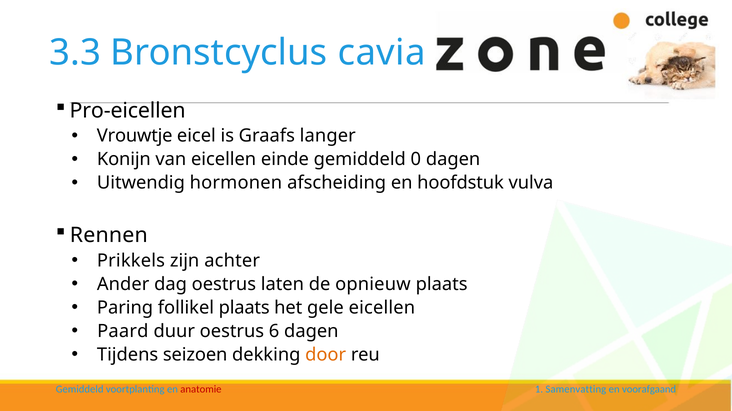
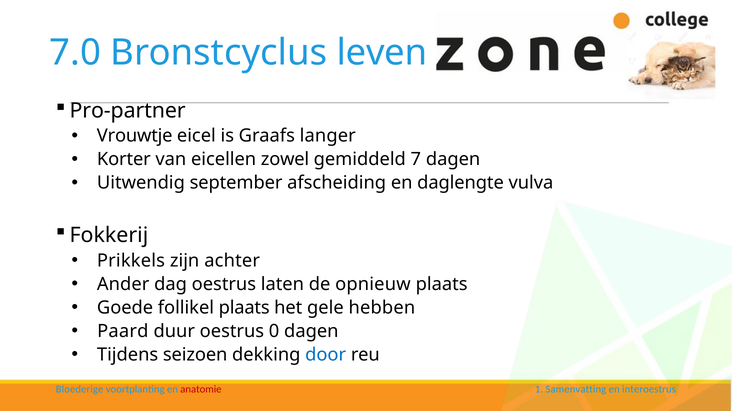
3.3: 3.3 -> 7.0
cavia: cavia -> leven
Pro-eicellen: Pro-eicellen -> Pro-partner
Konijn: Konijn -> Korter
einde: einde -> zowel
0: 0 -> 7
hormonen: hormonen -> september
hoofdstuk: hoofdstuk -> daglengte
Rennen: Rennen -> Fokkerij
Paring: Paring -> Goede
gele eicellen: eicellen -> hebben
6: 6 -> 0
door colour: orange -> blue
Gemiddeld at (80, 390): Gemiddeld -> Bloederige
voorafgaand: voorafgaand -> interoestrus
